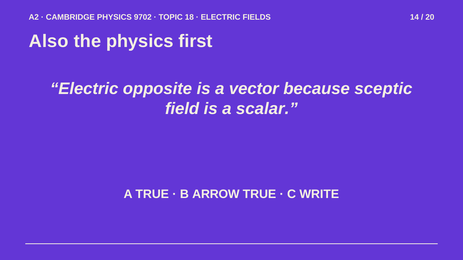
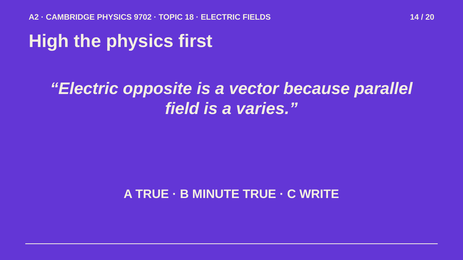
Also: Also -> High
sceptic: sceptic -> parallel
scalar: scalar -> varies
ARROW: ARROW -> MINUTE
